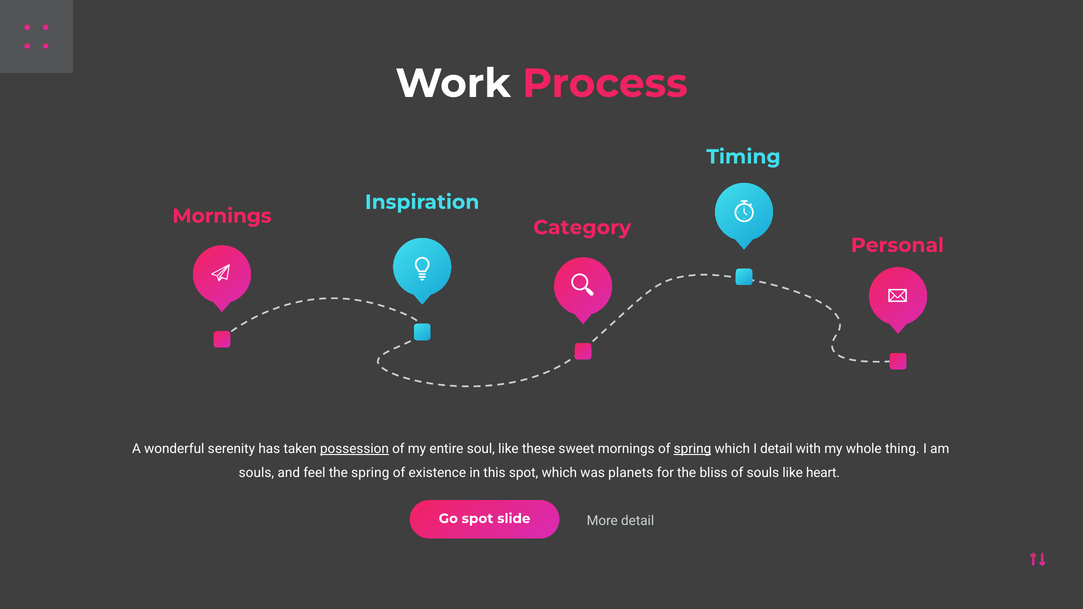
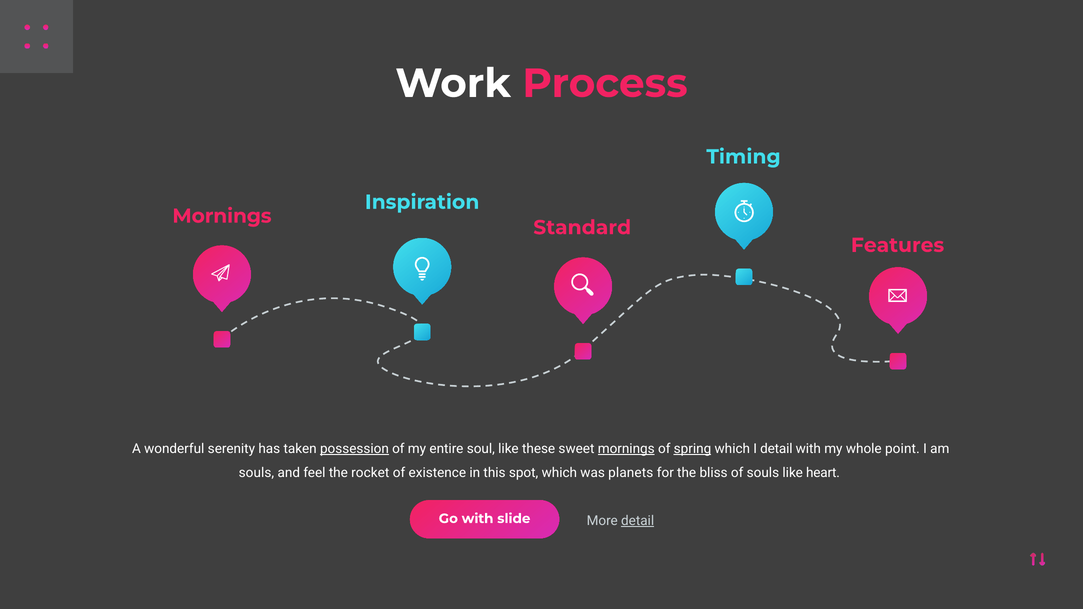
Category: Category -> Standard
Personal: Personal -> Features
mornings at (626, 449) underline: none -> present
thing: thing -> point
the spring: spring -> rocket
Go spot: spot -> with
detail at (638, 521) underline: none -> present
